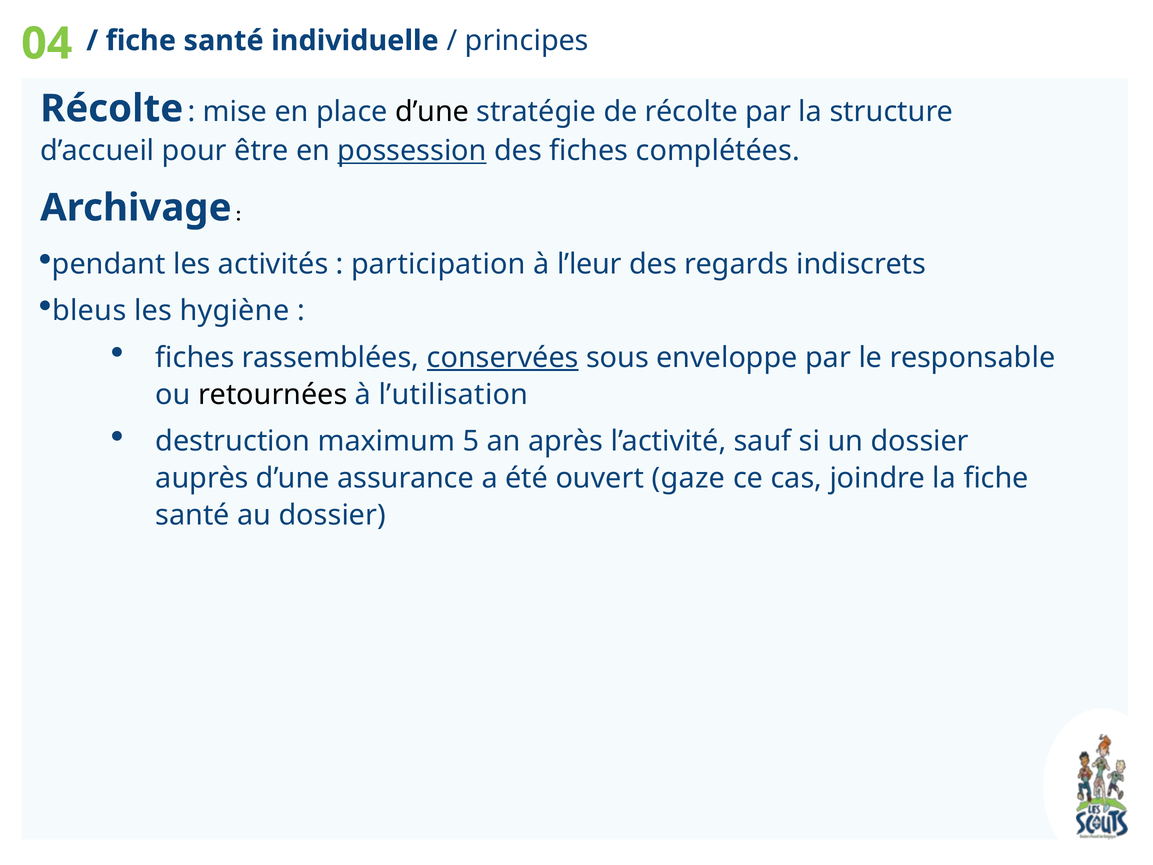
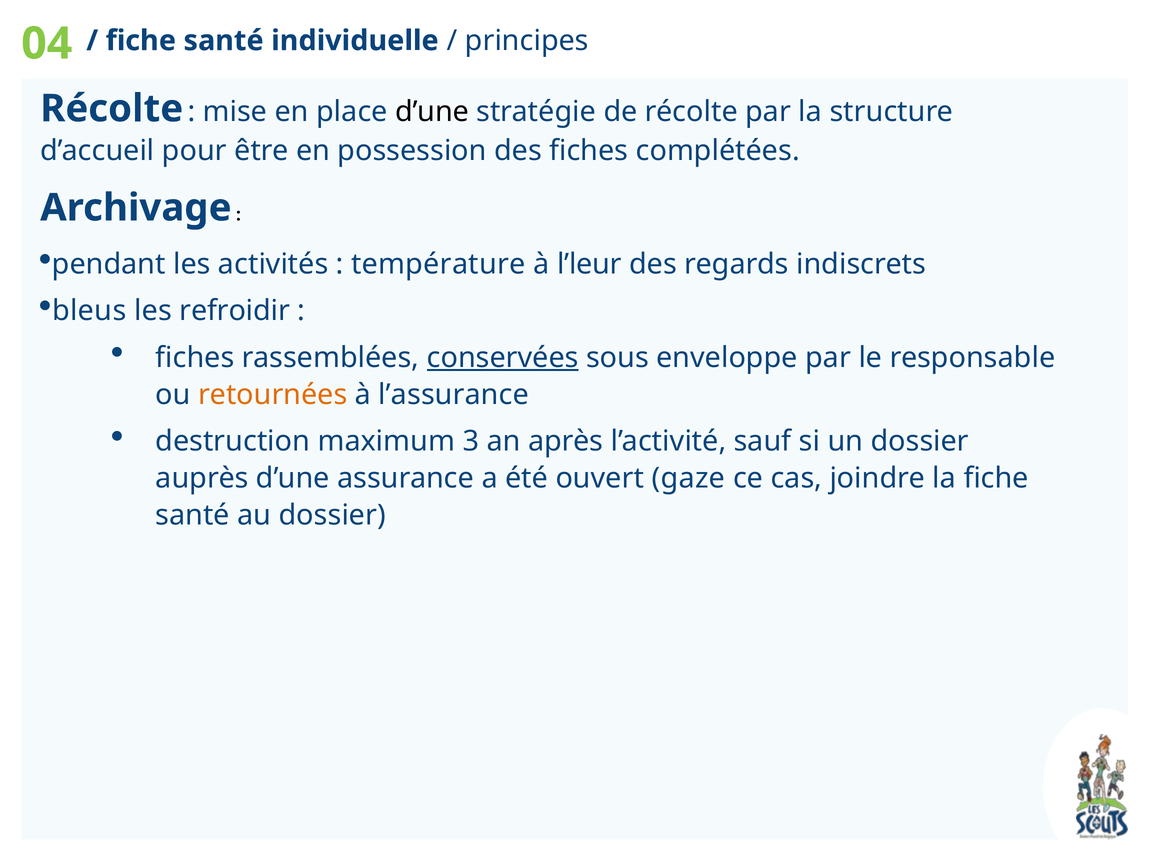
possession underline: present -> none
participation: participation -> température
hygiène: hygiène -> refroidir
retournées colour: black -> orange
l’utilisation: l’utilisation -> l’assurance
5: 5 -> 3
